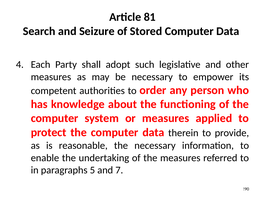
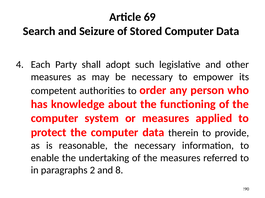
81: 81 -> 69
5: 5 -> 2
7: 7 -> 8
